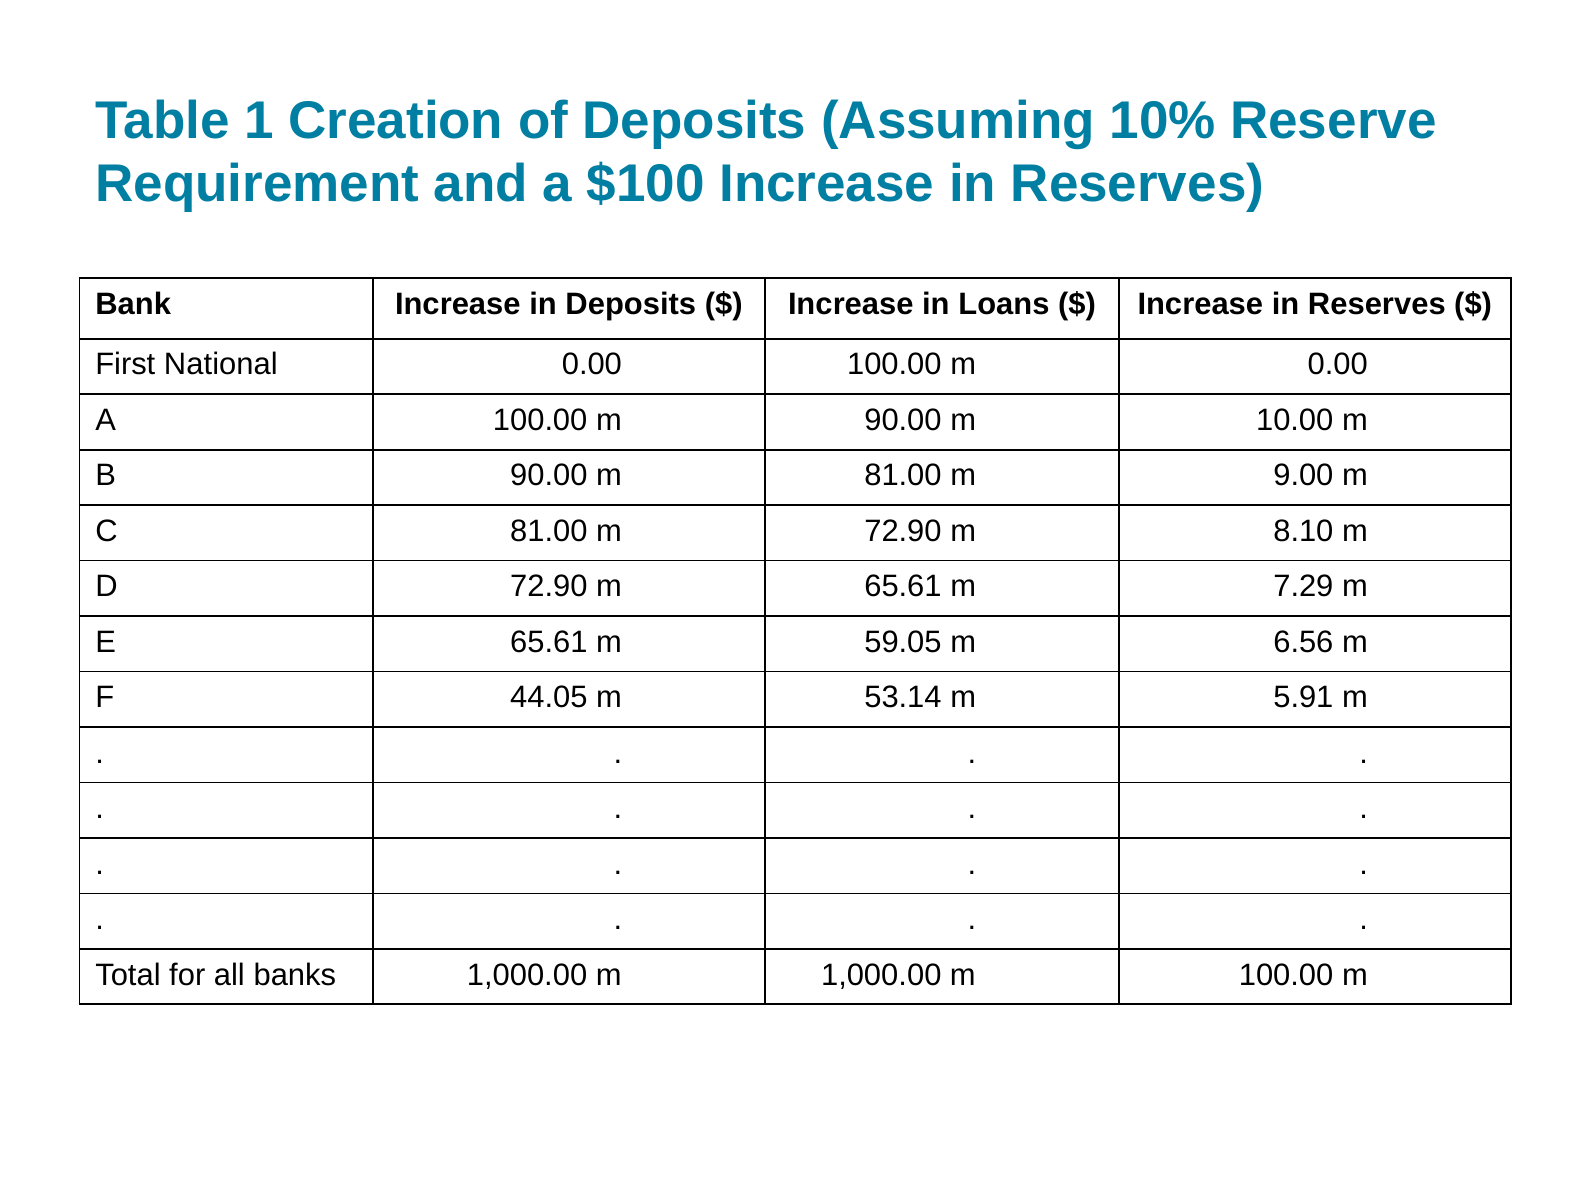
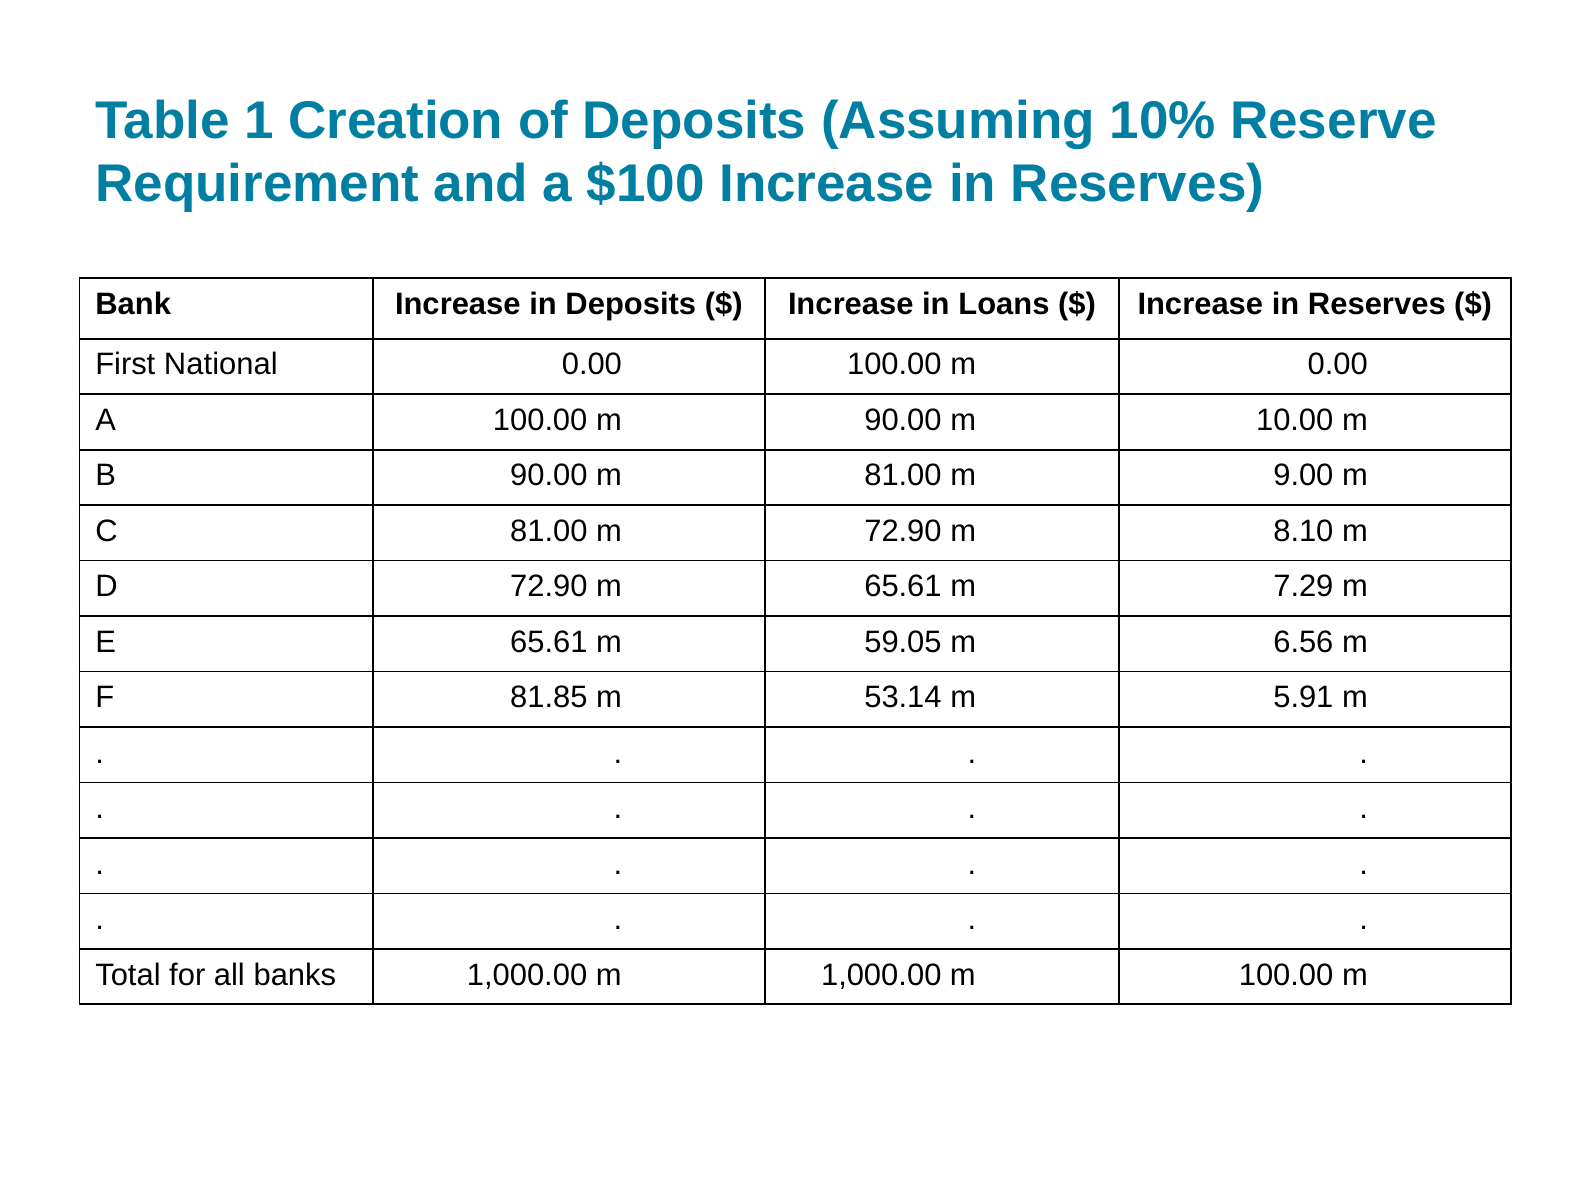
44.05: 44.05 -> 81.85
